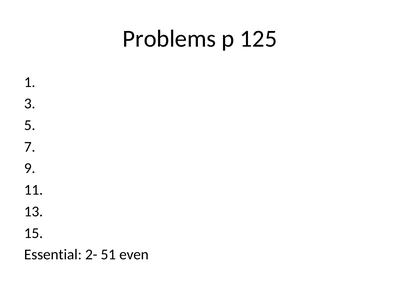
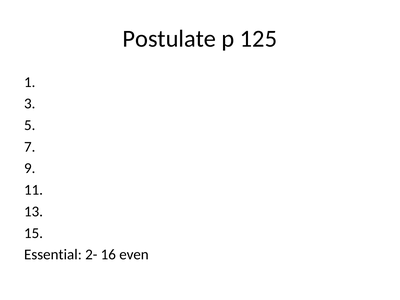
Problems: Problems -> Postulate
51: 51 -> 16
